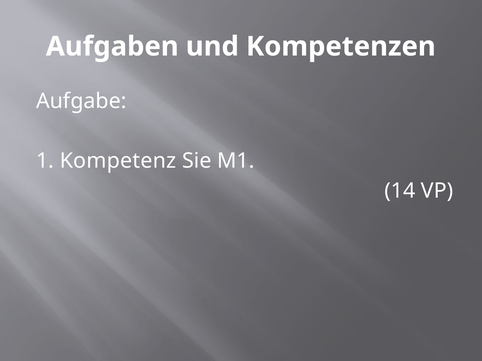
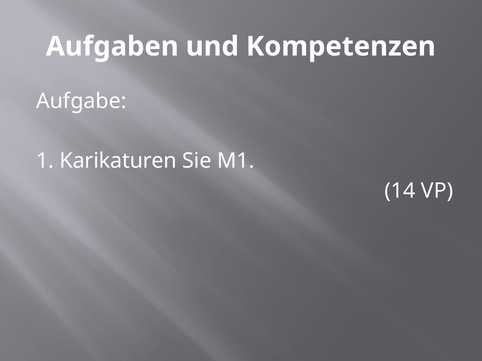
Kompetenz: Kompetenz -> Karikaturen
